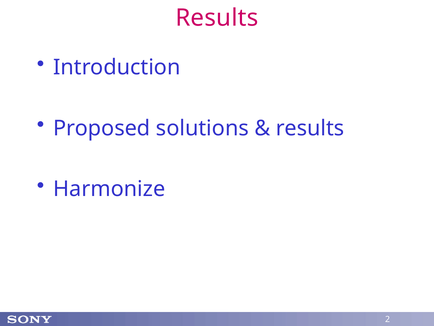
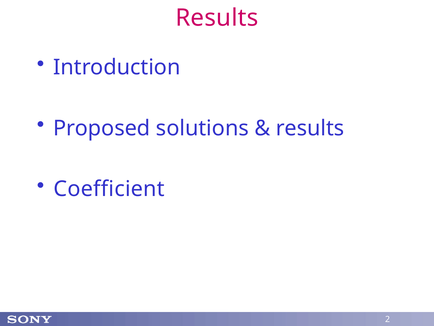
Harmonize: Harmonize -> Coefficient
